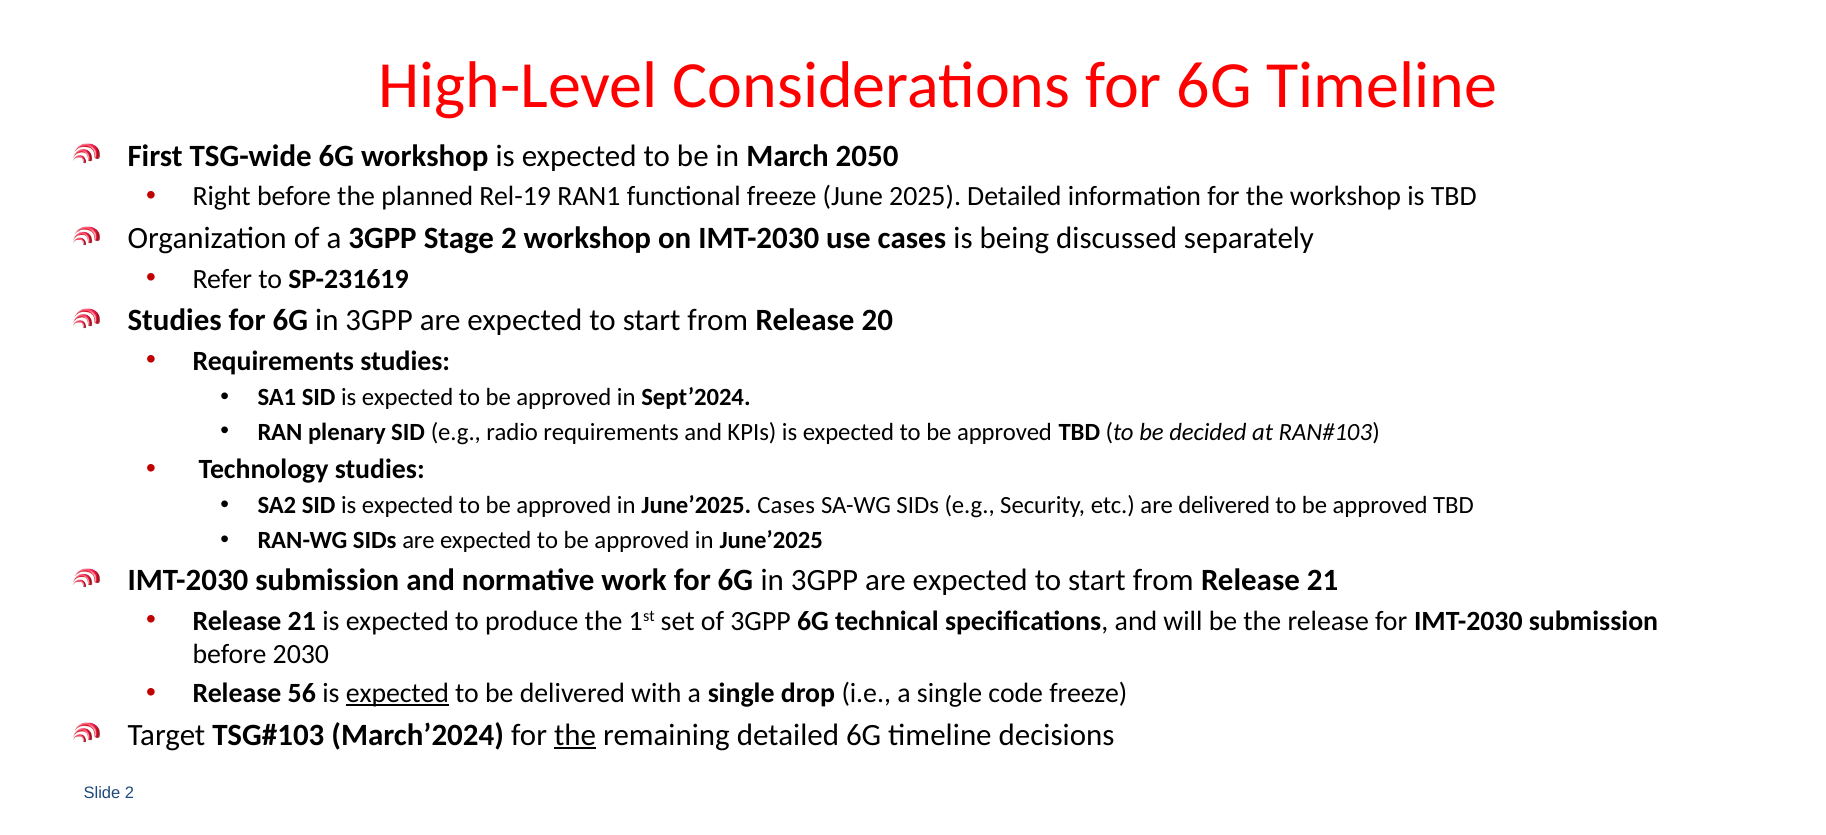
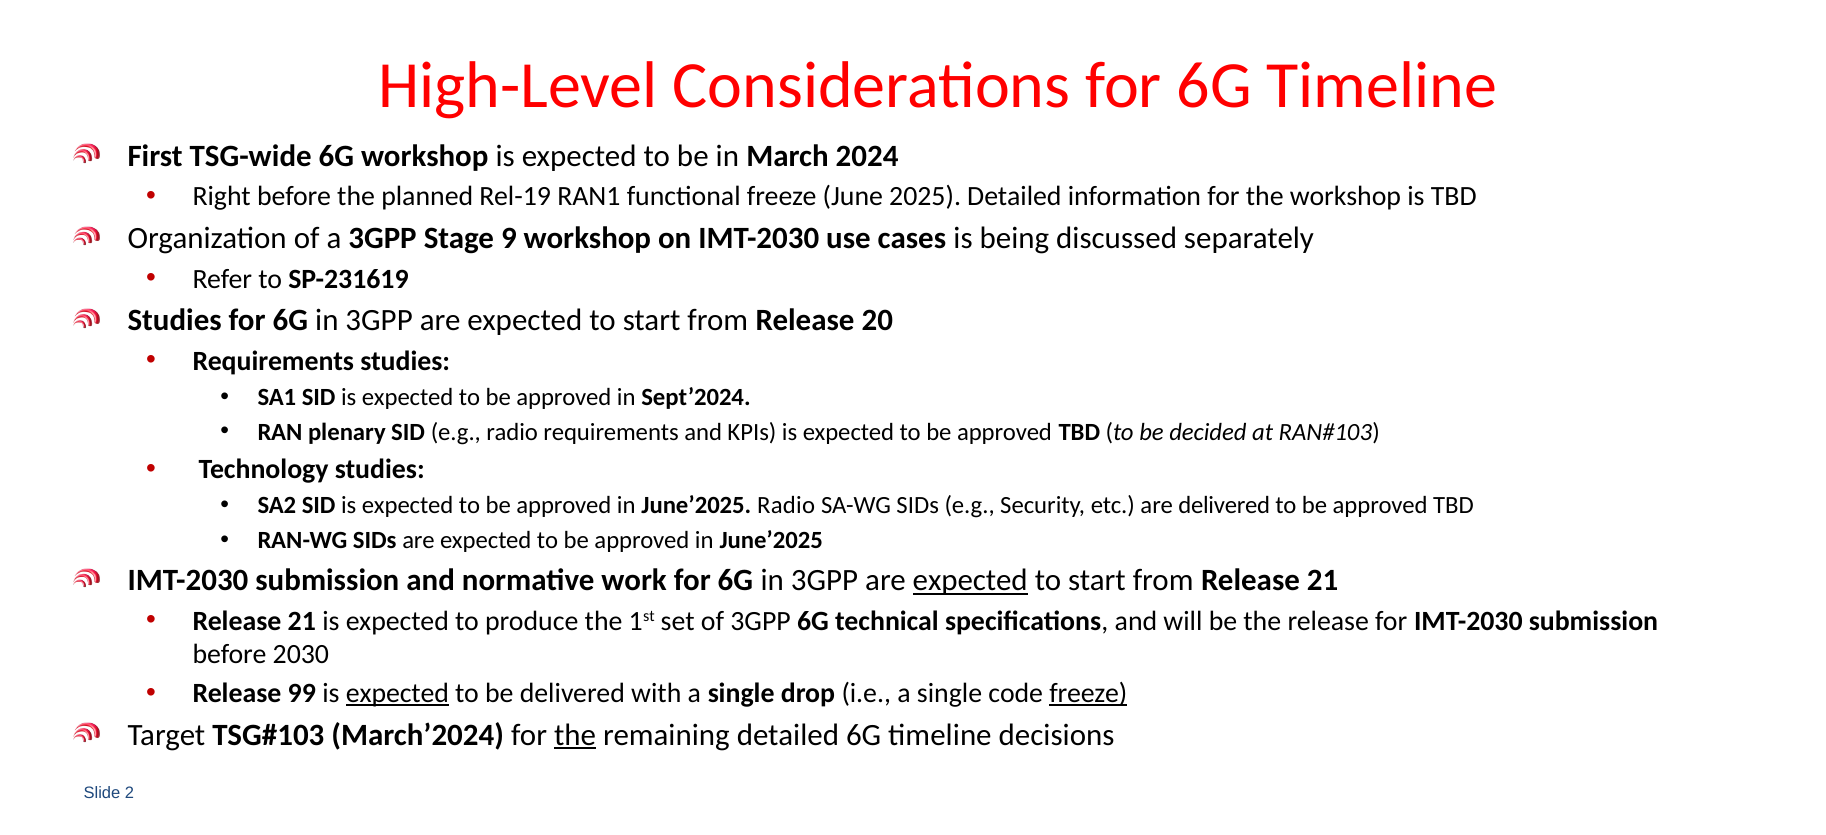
2050: 2050 -> 2024
Stage 2: 2 -> 9
June’2025 Cases: Cases -> Radio
expected at (970, 580) underline: none -> present
56: 56 -> 99
freeze at (1088, 693) underline: none -> present
